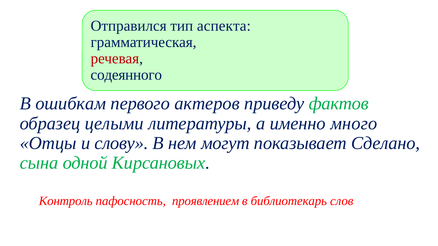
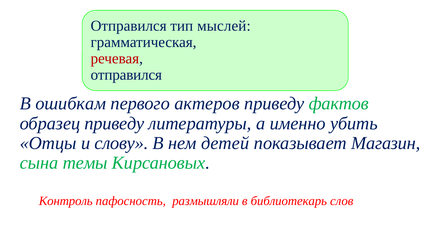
аспекта: аспекта -> мыслей
содеянного at (126, 75): содеянного -> отправился
образец целыми: целыми -> приведу
много: много -> убить
могут: могут -> детей
Сделано: Сделано -> Магазин
одной: одной -> темы
проявлением: проявлением -> размышляли
